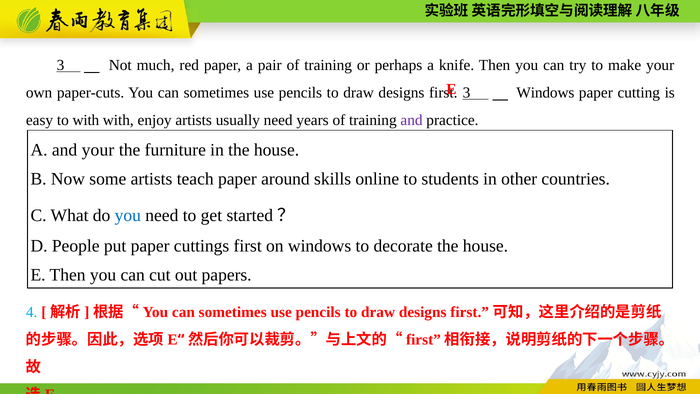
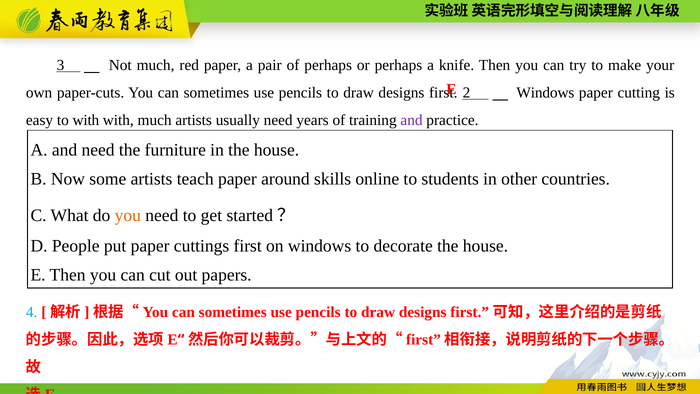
pair of training: training -> perhaps
3 at (466, 92): 3 -> 2
with enjoy: enjoy -> much
and your: your -> need
you at (128, 216) colour: blue -> orange
